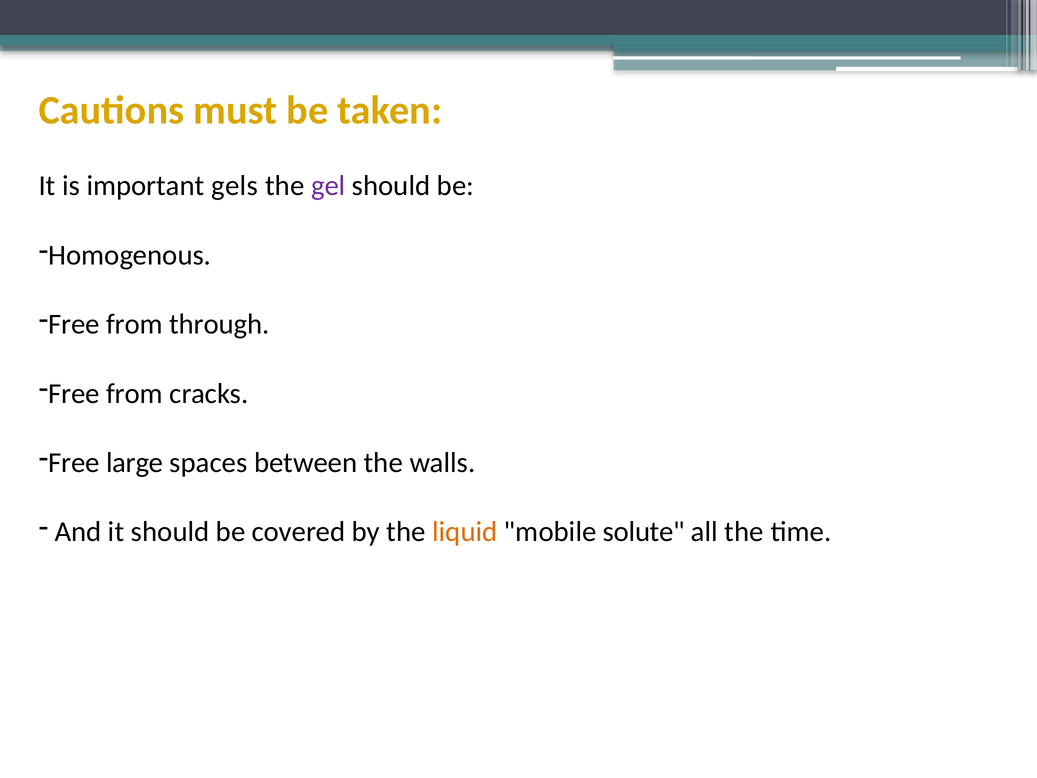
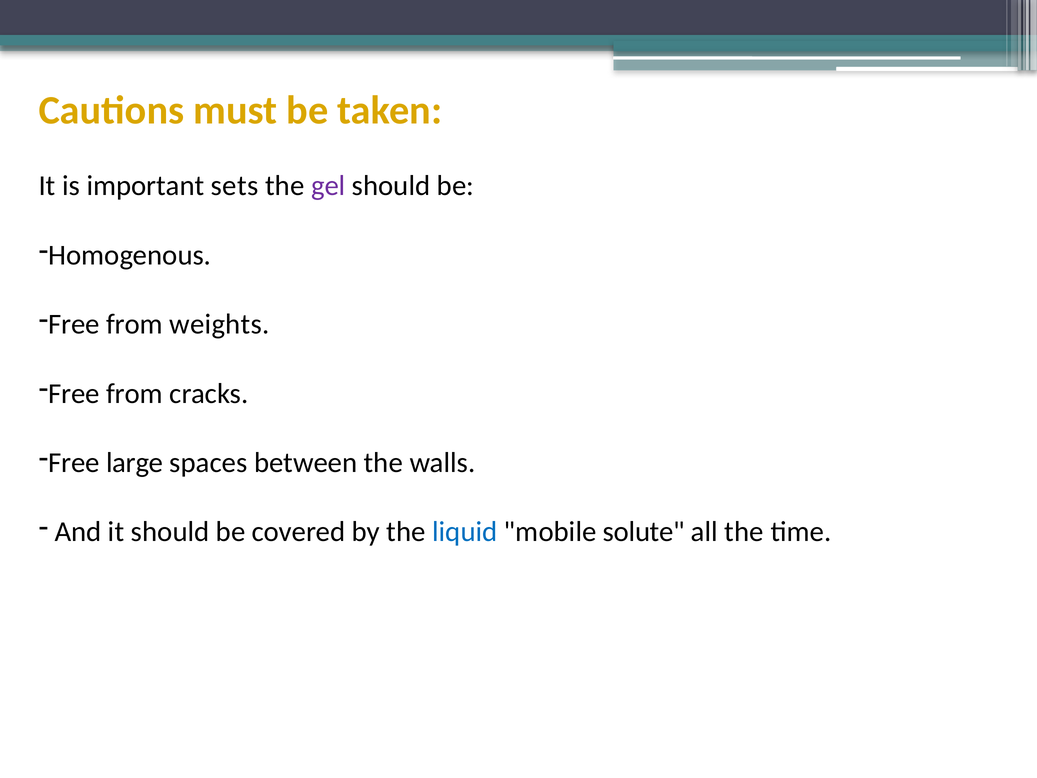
gels: gels -> sets
through: through -> weights
liquid colour: orange -> blue
